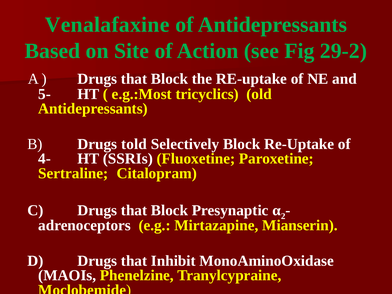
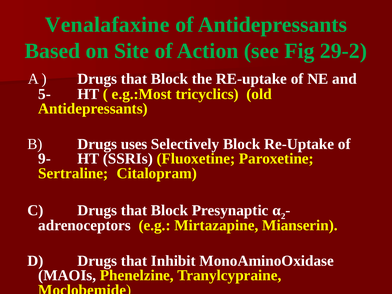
told: told -> uses
4-: 4- -> 9-
